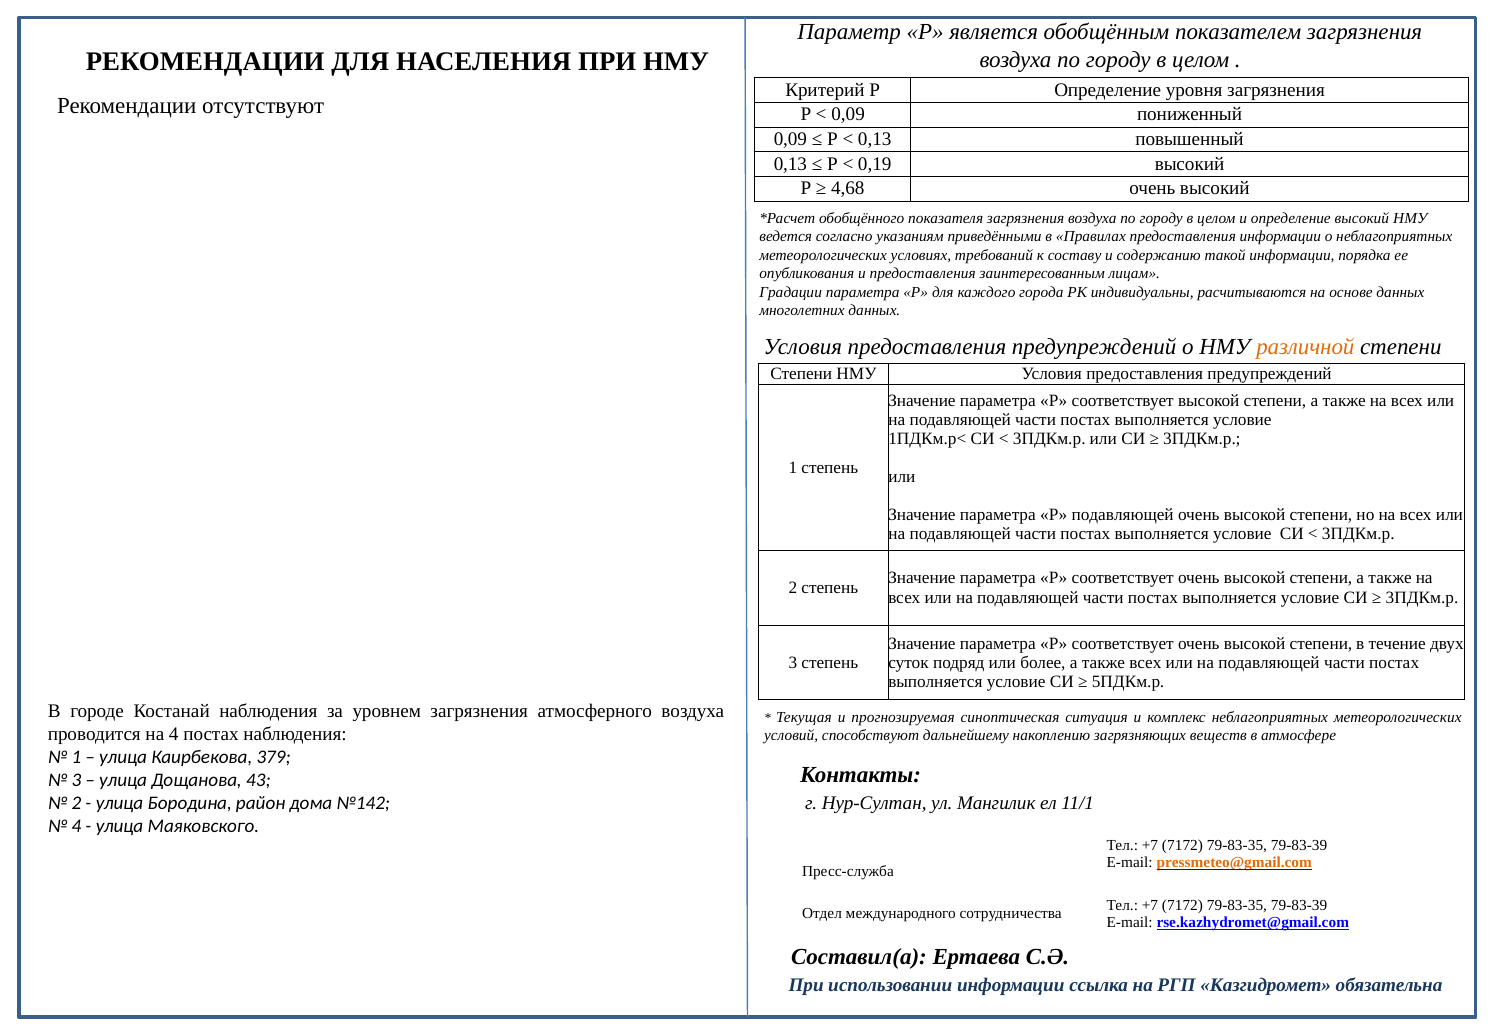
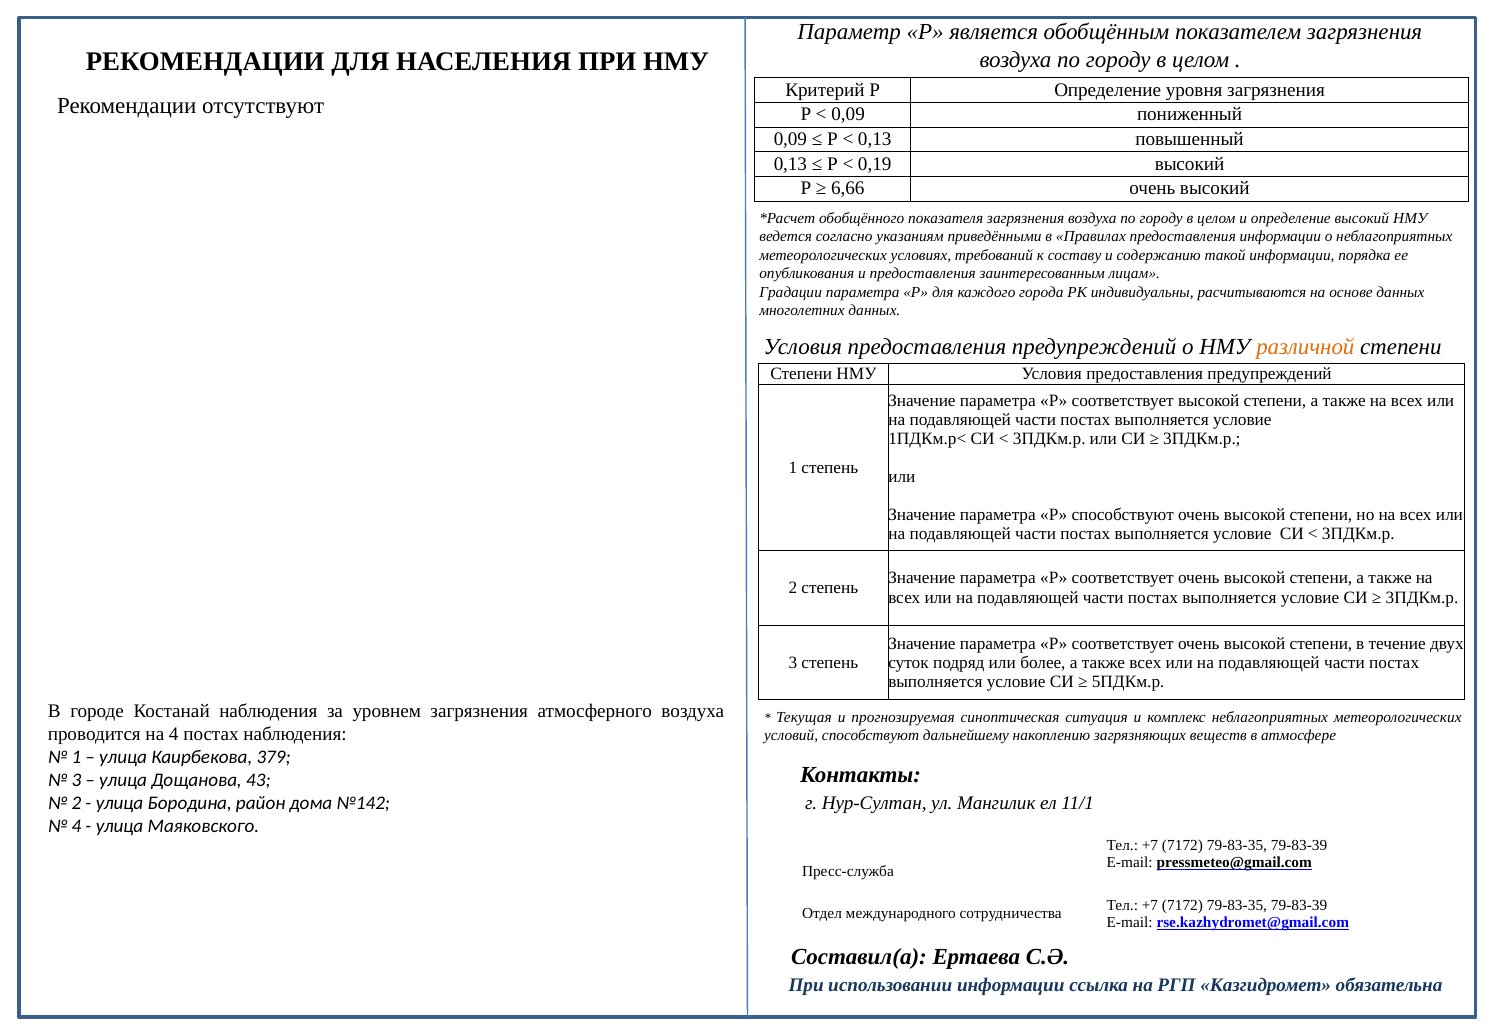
4,68: 4,68 -> 6,66
Р подавляющей: подавляющей -> способствуют
pressmeteo@gmail.com colour: orange -> black
